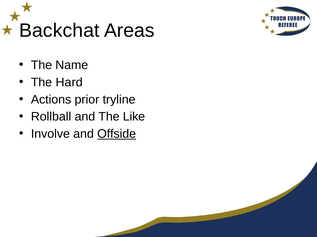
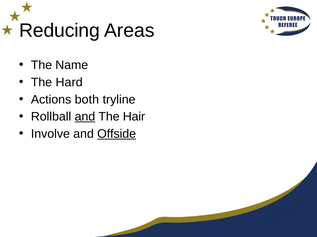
Backchat: Backchat -> Reducing
prior: prior -> both
and at (85, 117) underline: none -> present
Like: Like -> Hair
